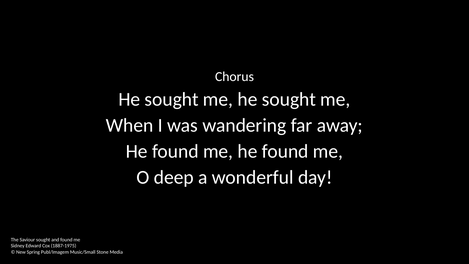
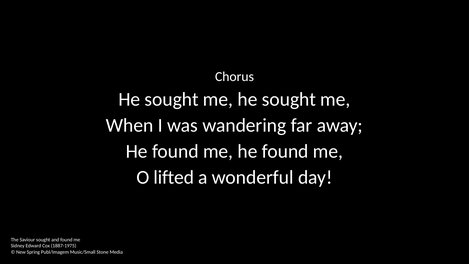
deep: deep -> lifted
